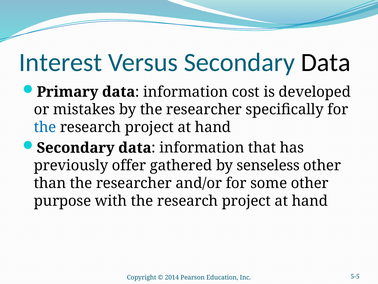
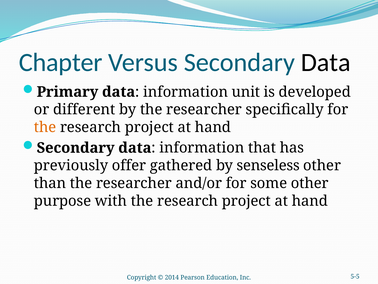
Interest: Interest -> Chapter
cost: cost -> unit
mistakes: mistakes -> different
the at (45, 127) colour: blue -> orange
